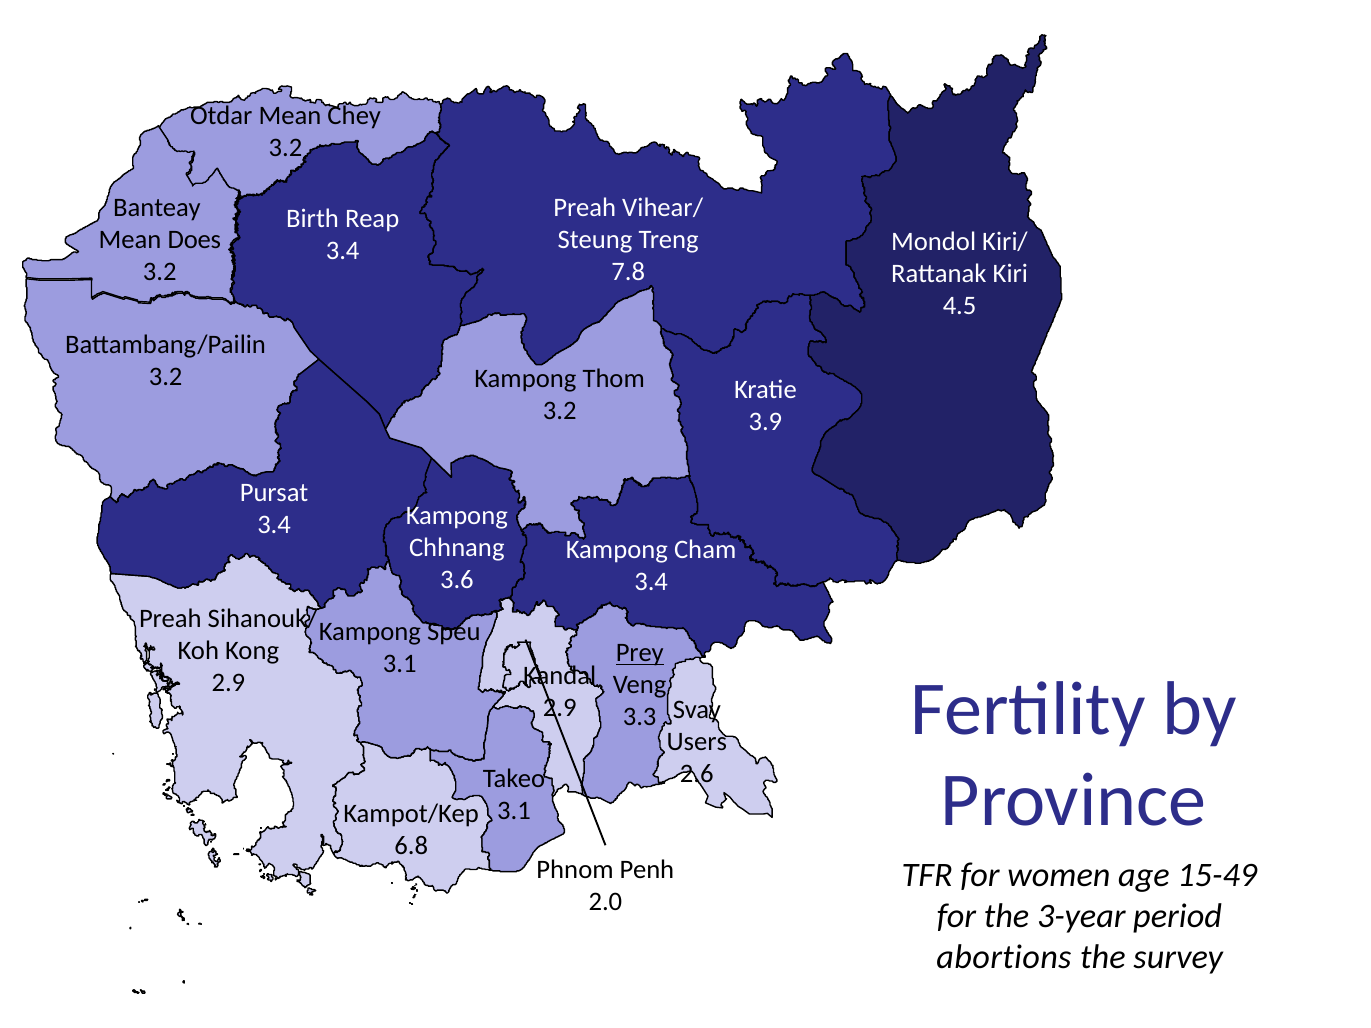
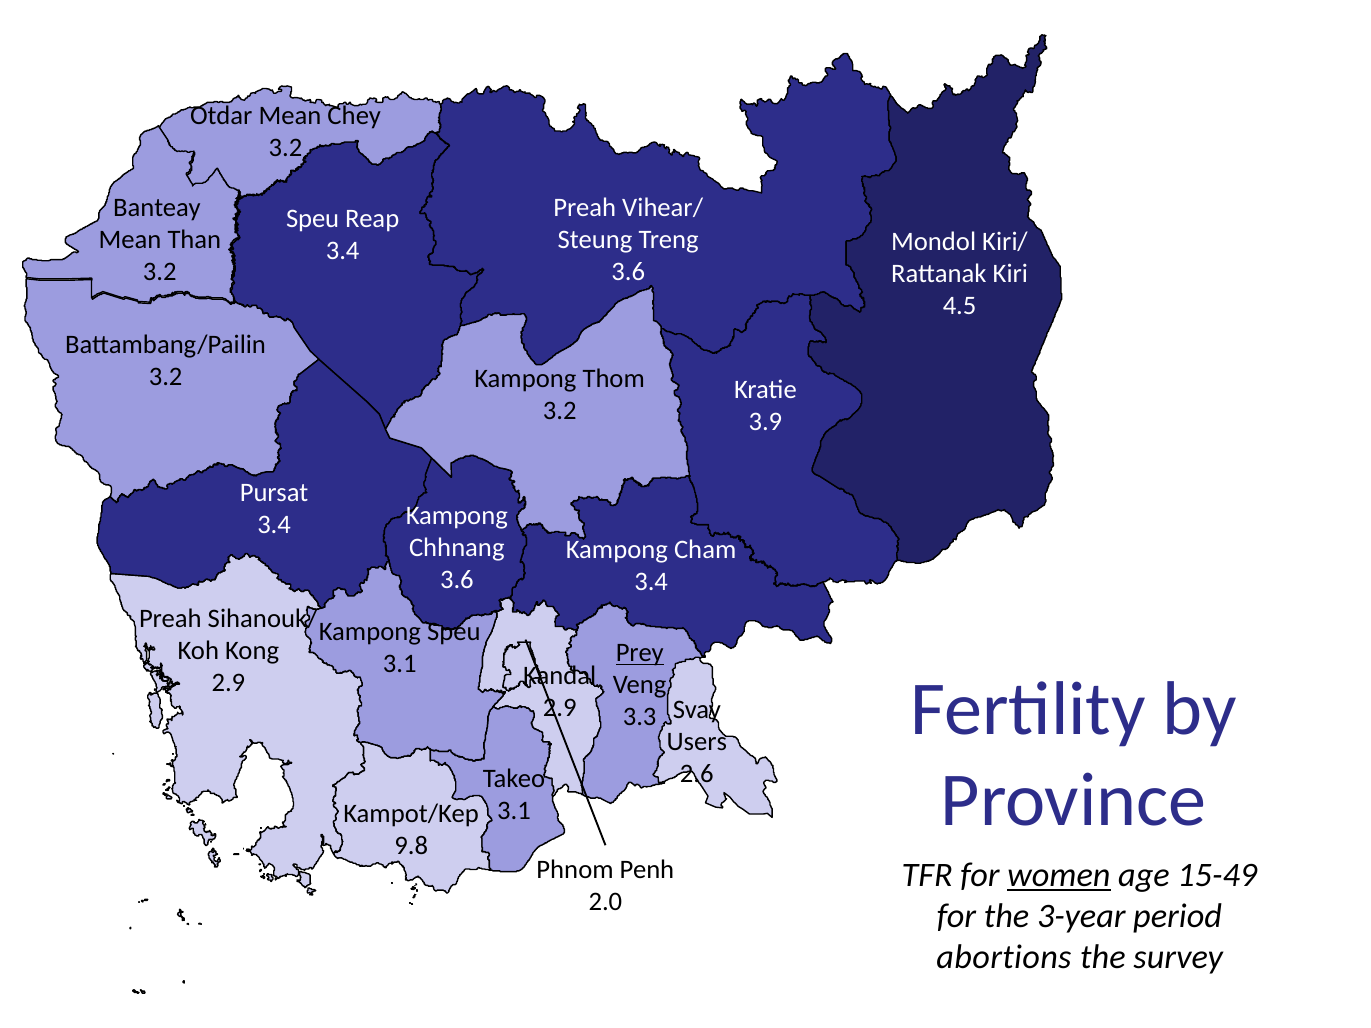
Birth at (313, 219): Birth -> Speu
Does: Does -> Than
7.8 at (628, 271): 7.8 -> 3.6
6.8: 6.8 -> 9.8
women underline: none -> present
